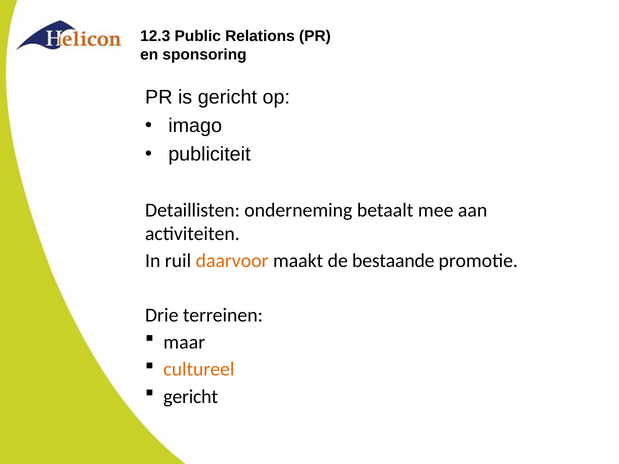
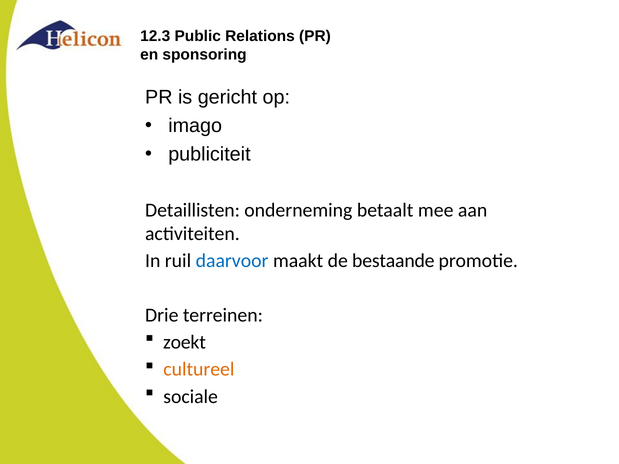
daarvoor colour: orange -> blue
maar: maar -> zoekt
gericht at (191, 397): gericht -> sociale
